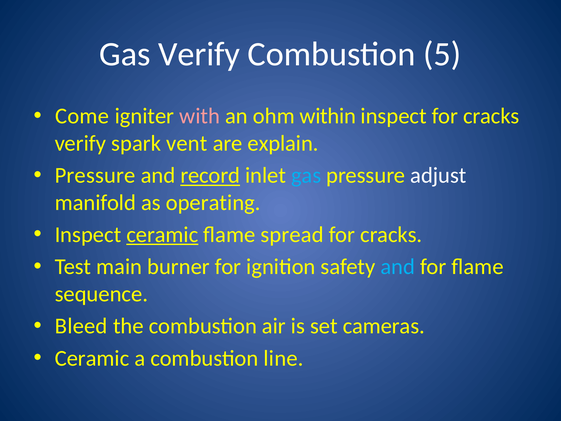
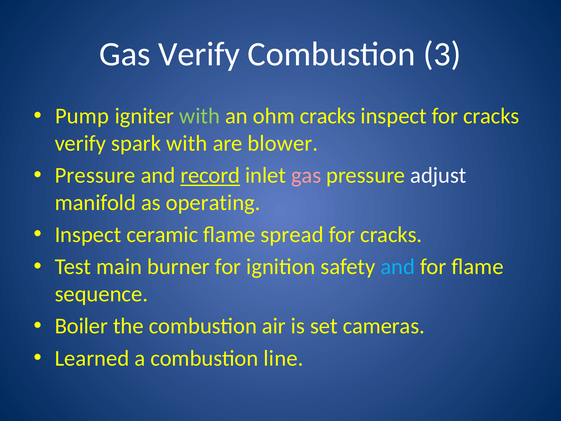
5: 5 -> 3
Come: Come -> Pump
with at (200, 116) colour: pink -> light green
ohm within: within -> cracks
spark vent: vent -> with
explain: explain -> blower
gas at (306, 175) colour: light blue -> pink
ceramic at (162, 235) underline: present -> none
Bleed: Bleed -> Boiler
Ceramic at (92, 358): Ceramic -> Learned
